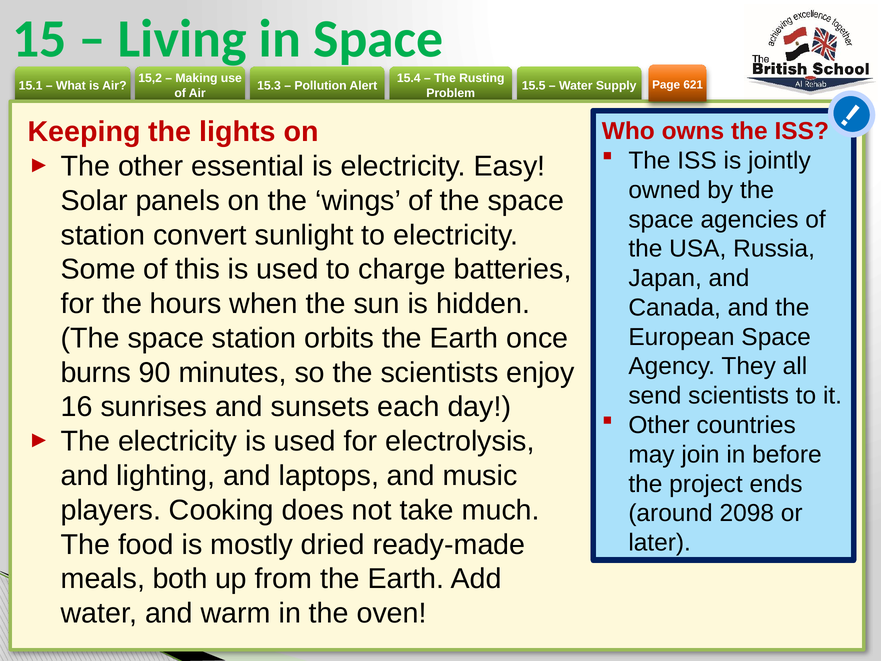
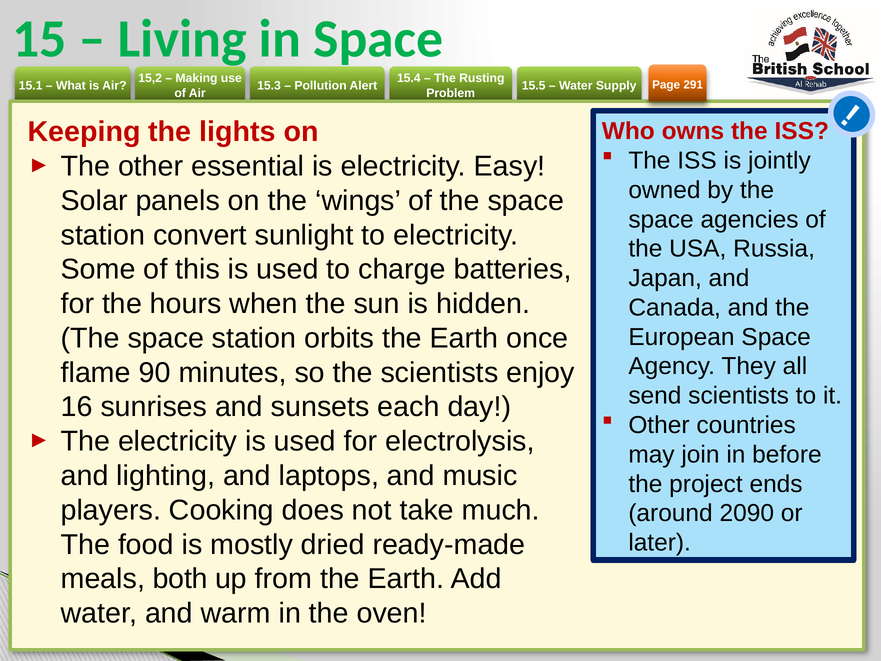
621: 621 -> 291
burns: burns -> flame
2098: 2098 -> 2090
